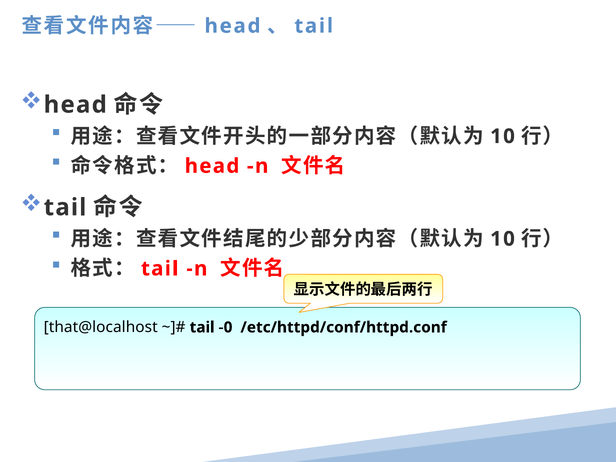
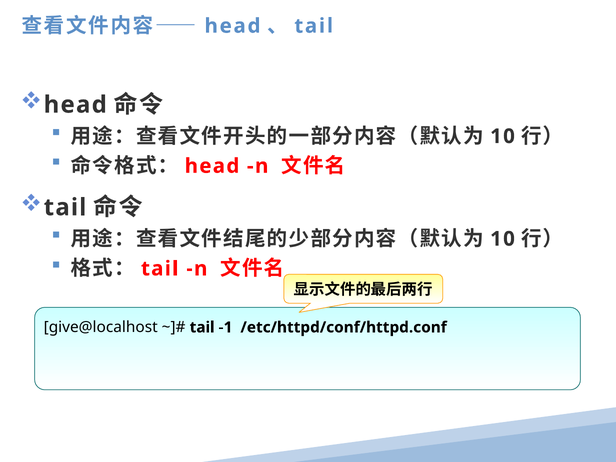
that@localhost: that@localhost -> give@localhost
-0: -0 -> -1
